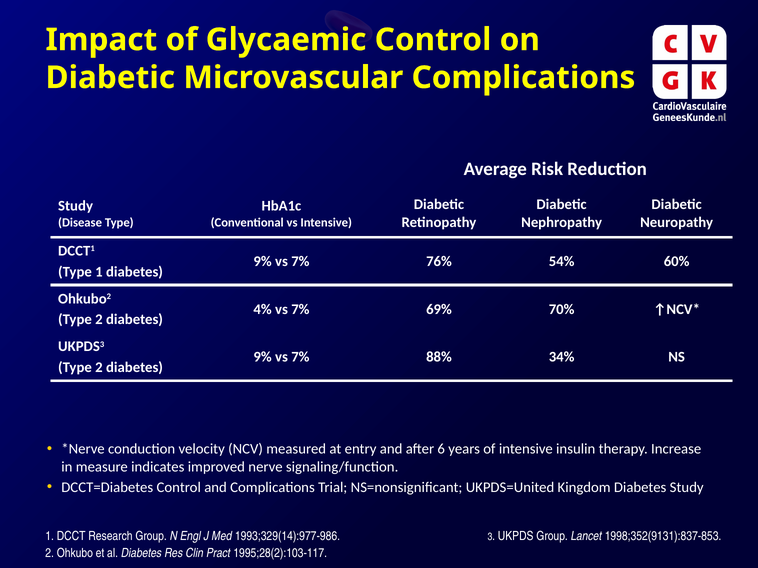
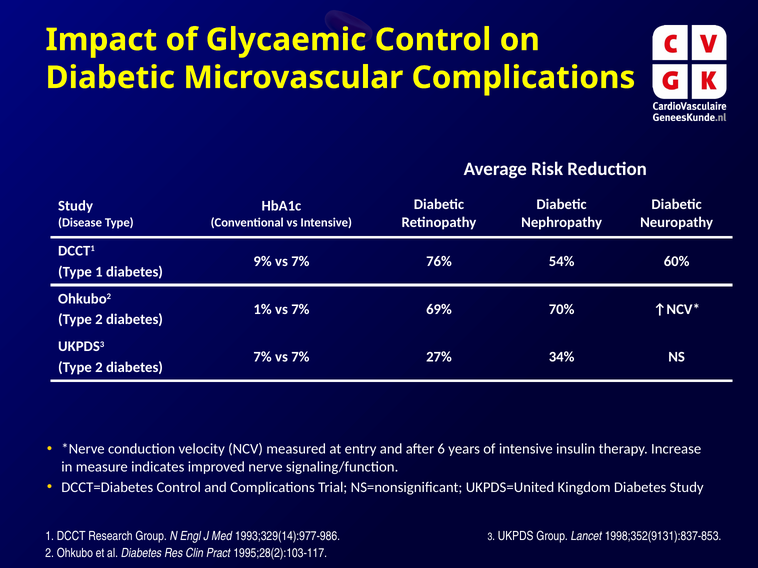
4%: 4% -> 1%
9% at (263, 357): 9% -> 7%
88%: 88% -> 27%
